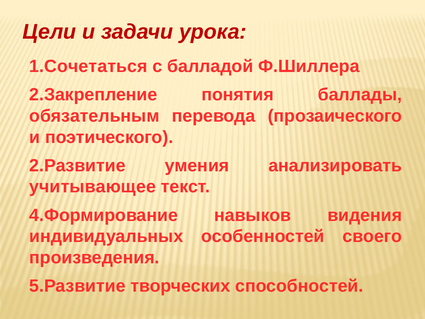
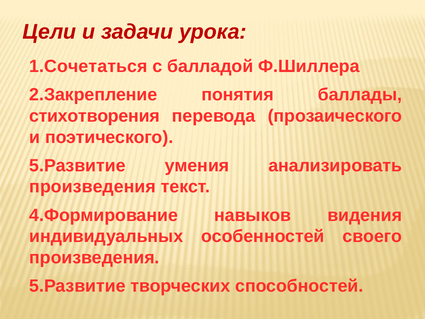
обязательным: обязательным -> стихотворения
2.Развитие at (77, 165): 2.Развитие -> 5.Развитие
учитывающее at (93, 187): учитывающее -> произведения
